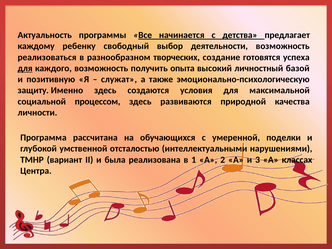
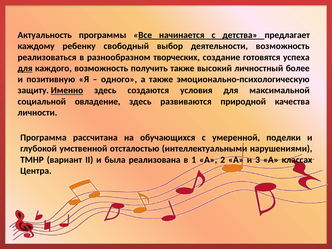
получить опыта: опыта -> также
базой: базой -> более
служат: служат -> одного
Именно underline: none -> present
процессом: процессом -> овладение
